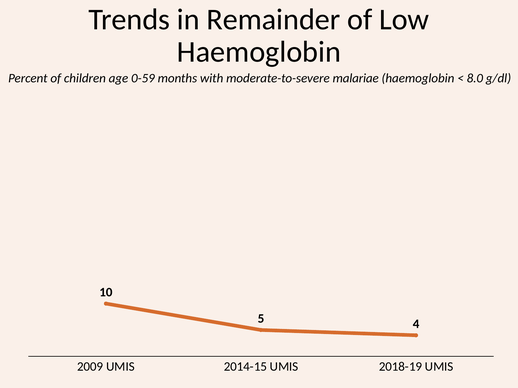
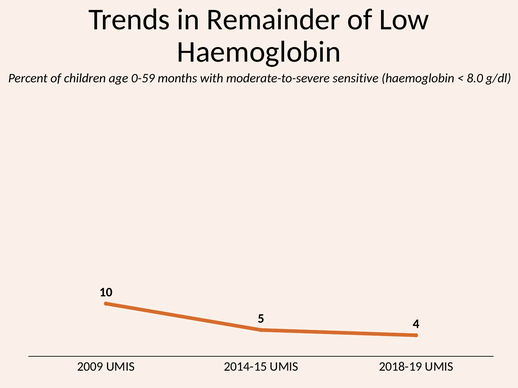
malariae: malariae -> sensitive
